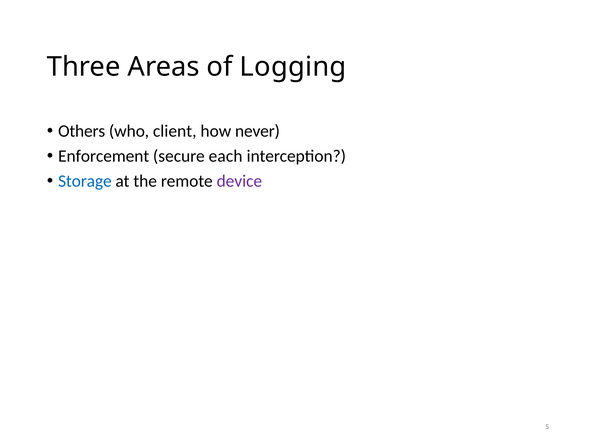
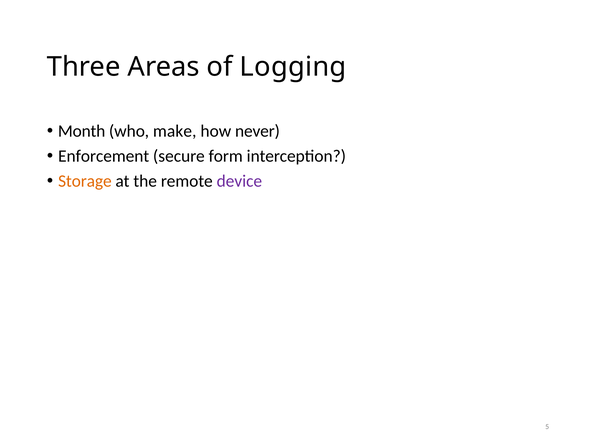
Others: Others -> Month
client: client -> make
each: each -> form
Storage colour: blue -> orange
